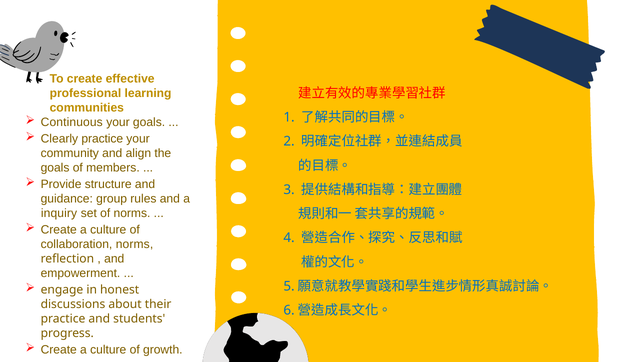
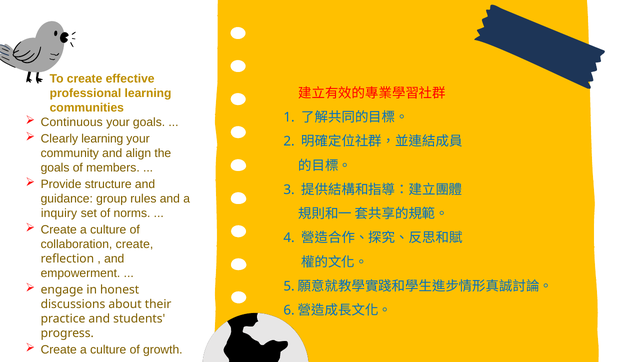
Clearly practice: practice -> learning
collaboration norms: norms -> create
